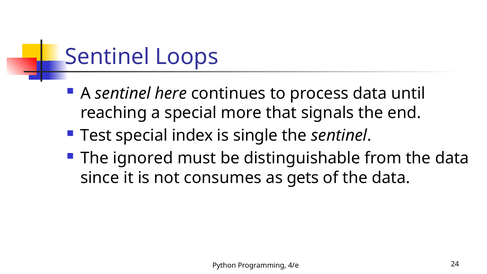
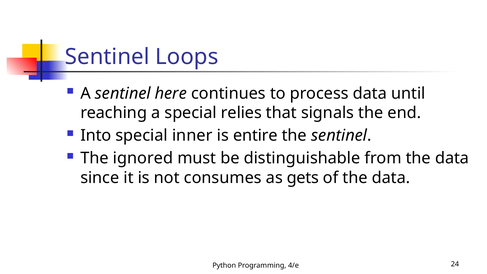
more: more -> relies
Test: Test -> Into
index: index -> inner
single: single -> entire
